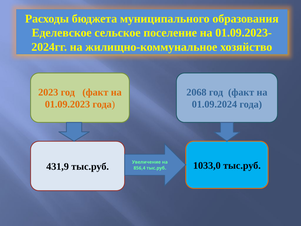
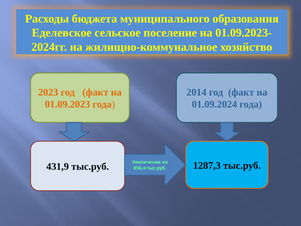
2068: 2068 -> 2014
1033,0: 1033,0 -> 1287,3
